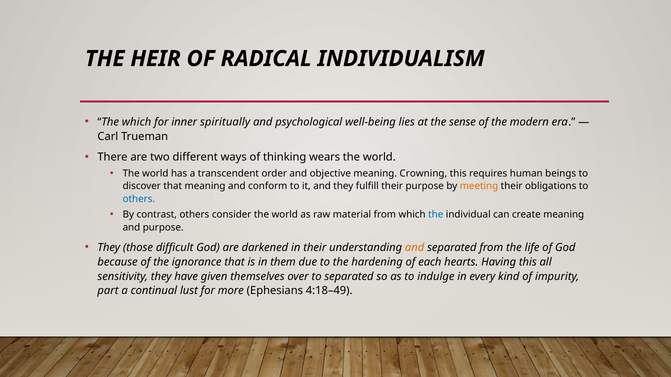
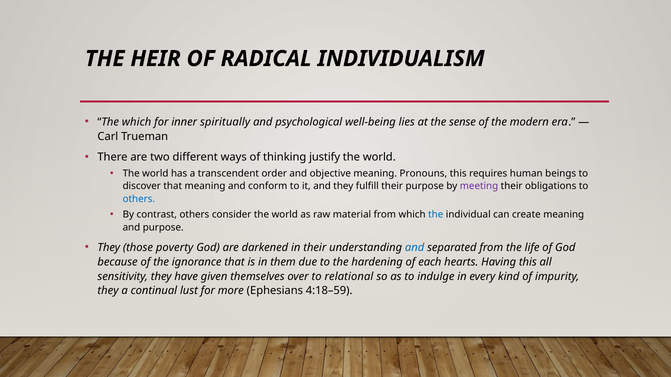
wears: wears -> justify
Crowning: Crowning -> Pronouns
meeting colour: orange -> purple
difficult: difficult -> poverty
and at (415, 248) colour: orange -> blue
to separated: separated -> relational
part at (108, 291): part -> they
4:18–49: 4:18–49 -> 4:18–59
